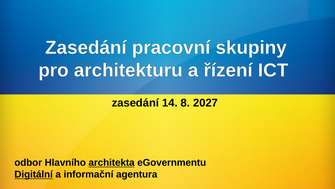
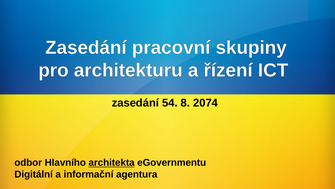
14: 14 -> 54
2027: 2027 -> 2074
Digitální underline: present -> none
